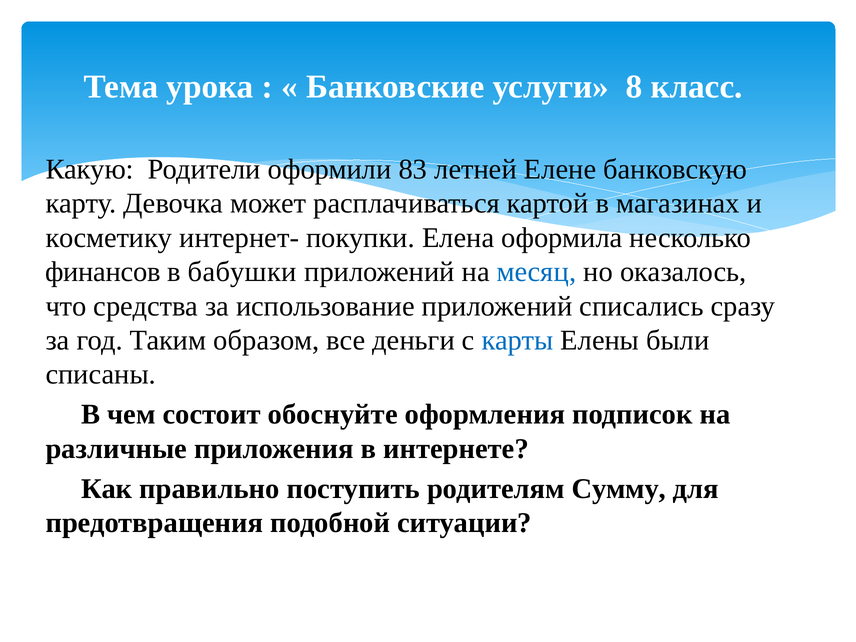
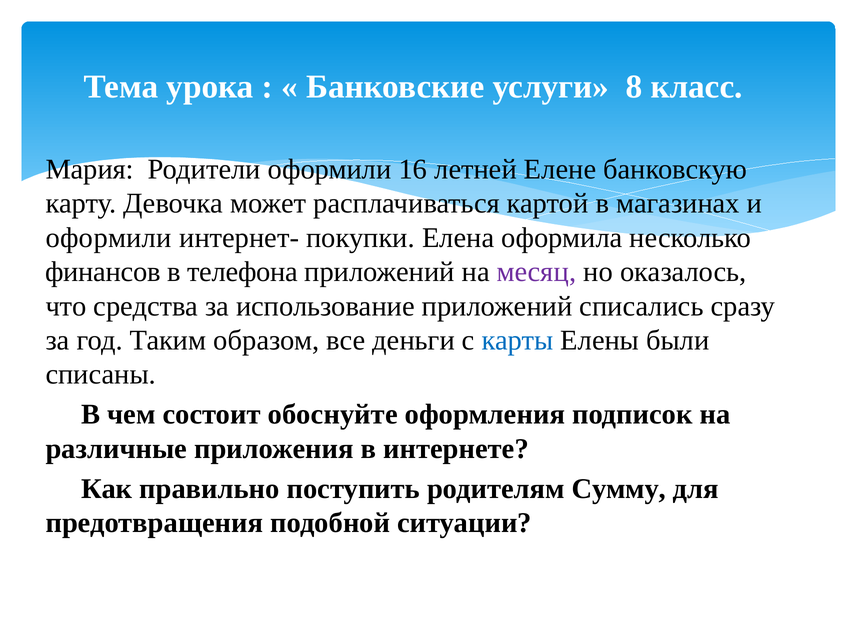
Какую: Какую -> Мария
83: 83 -> 16
косметику at (109, 238): косметику -> оформили
бабушки: бабушки -> телефона
месяц colour: blue -> purple
